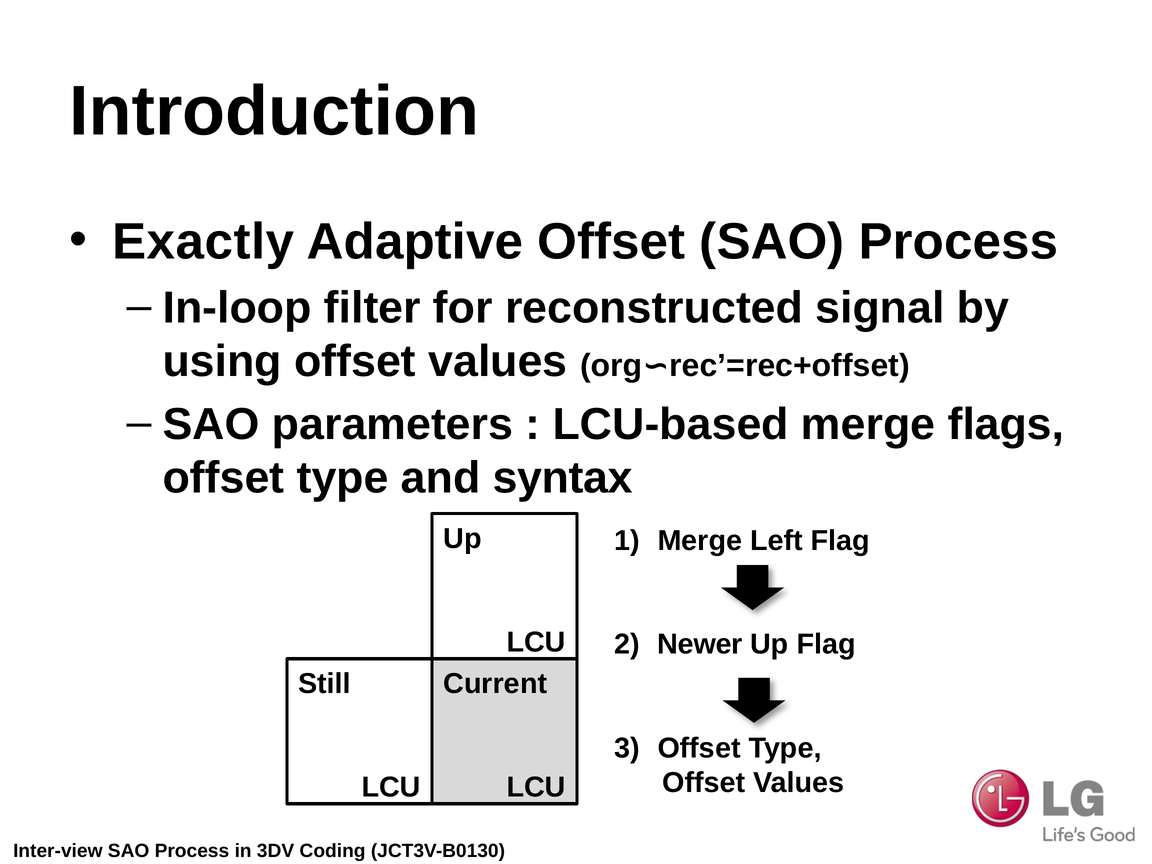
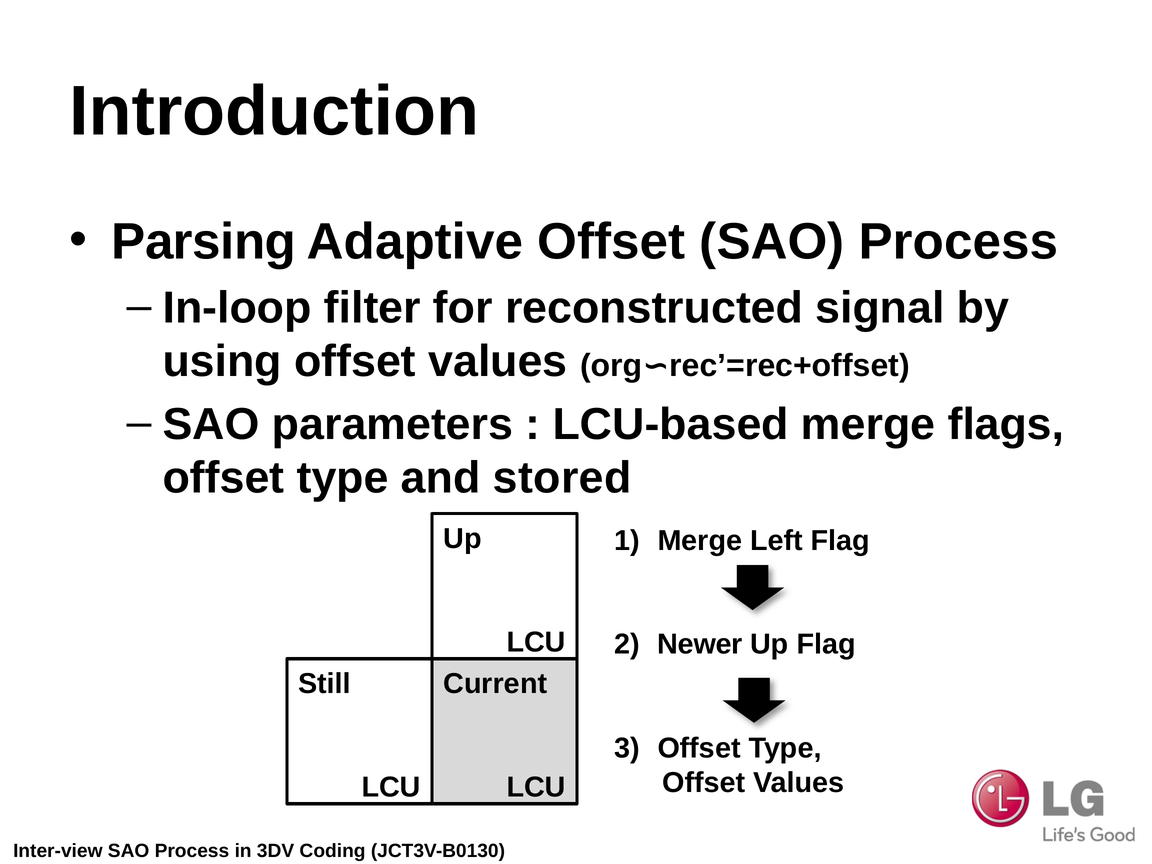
Exactly: Exactly -> Parsing
syntax: syntax -> stored
